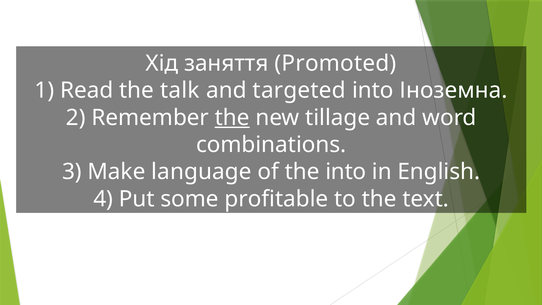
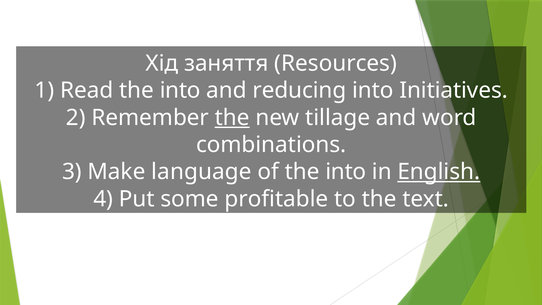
Promoted: Promoted -> Resources
Read the talk: talk -> into
targeted: targeted -> reducing
Іноземна: Іноземна -> Initiatives
English underline: none -> present
